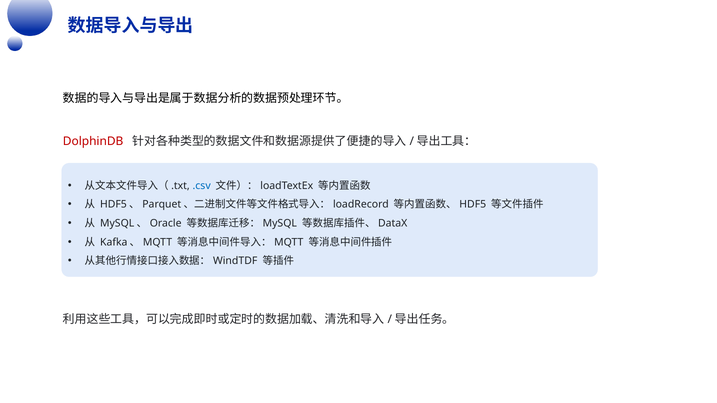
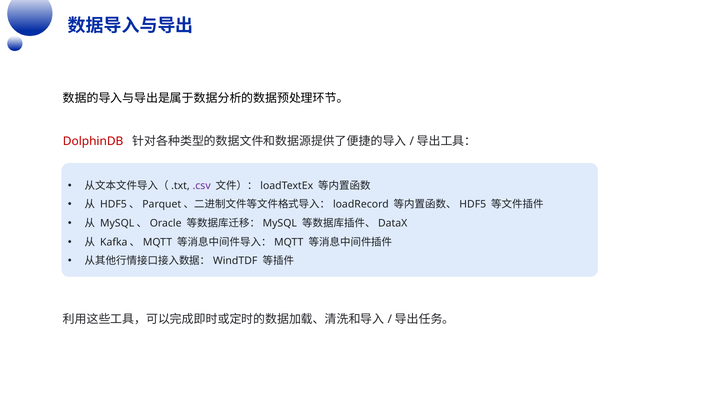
.csv colour: blue -> purple
